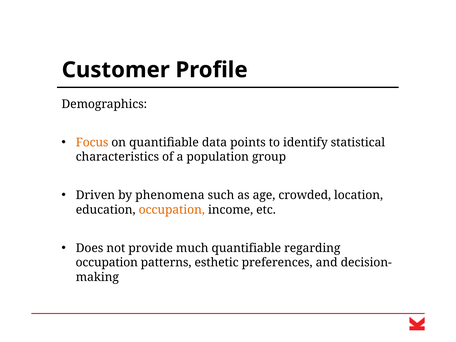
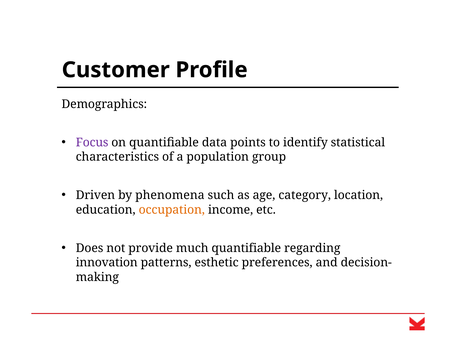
Focus colour: orange -> purple
crowded: crowded -> category
occupation at (107, 263): occupation -> innovation
